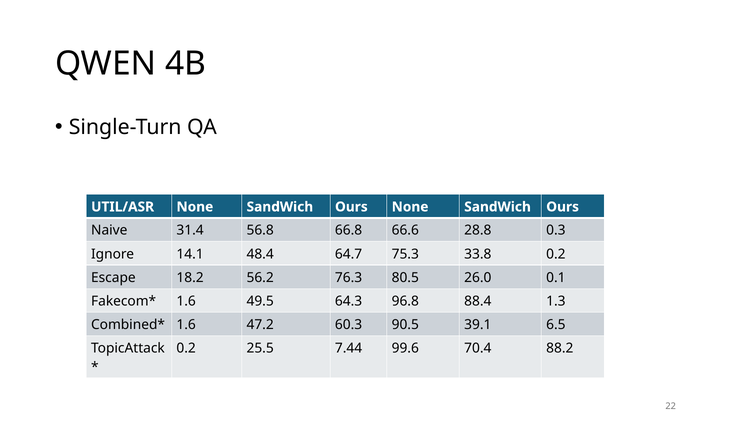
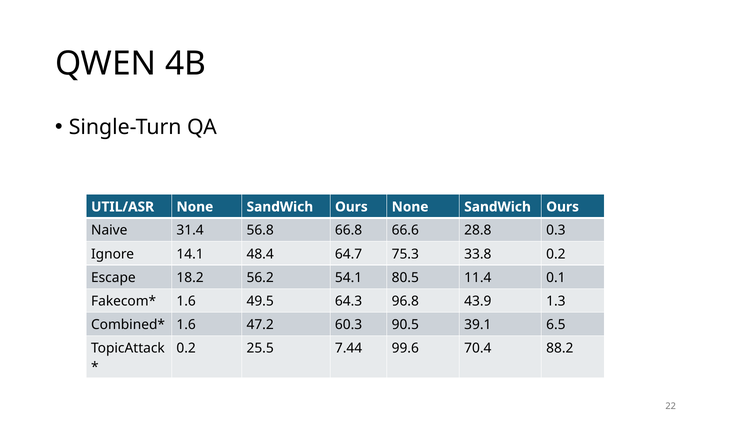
76.3: 76.3 -> 54.1
26.0: 26.0 -> 11.4
88.4: 88.4 -> 43.9
